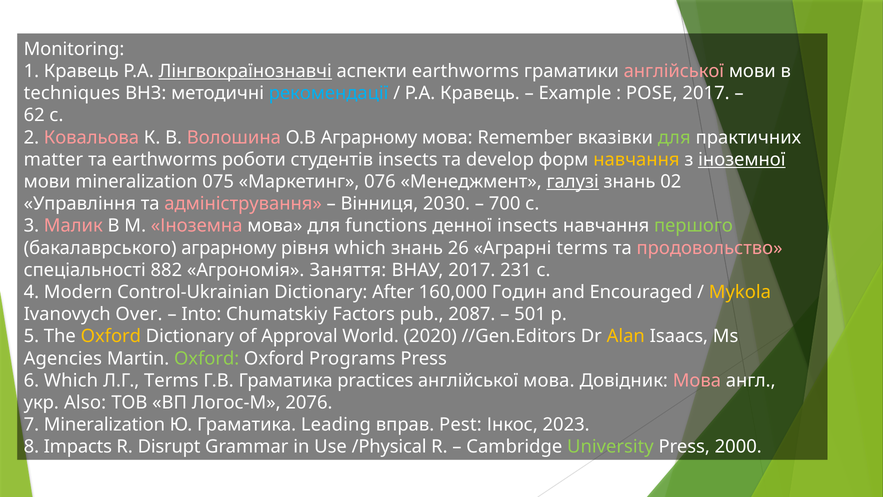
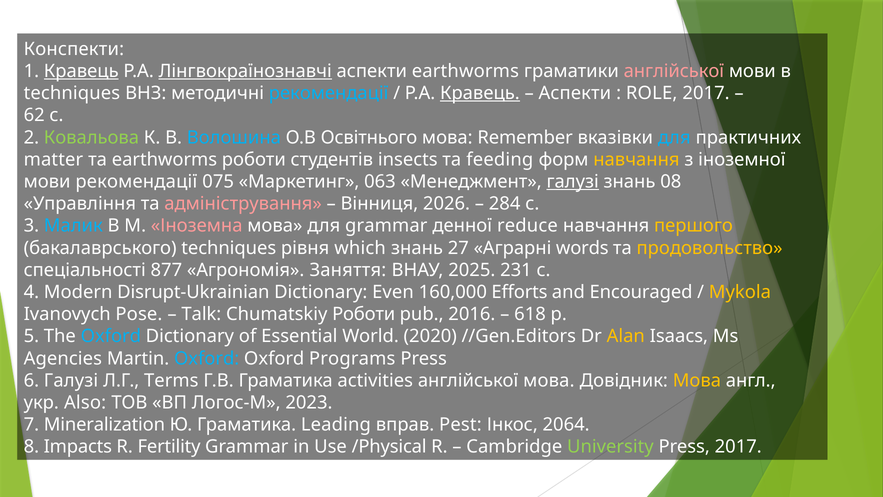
Monitoring: Monitoring -> Конспекти
Кравець at (81, 71) underline: none -> present
Кравець at (480, 93) underline: none -> present
Example at (575, 93): Example -> Аспекти
POSE: POSE -> ROLE
Ковальова colour: pink -> light green
Волошина colour: pink -> light blue
О.В Аграрному: Аграрному -> Освітнього
для at (674, 137) colour: light green -> light blue
develop: develop -> feeding
іноземної underline: present -> none
мови mineralization: mineralization -> рекомендації
076: 076 -> 063
02: 02 -> 08
2030: 2030 -> 2026
700: 700 -> 284
Малик colour: pink -> light blue
для functions: functions -> grammar
денної insects: insects -> reduce
першого colour: light green -> yellow
бакалаврського аграрному: аграрному -> techniques
26: 26 -> 27
Аграрні terms: terms -> words
продовольство colour: pink -> yellow
882: 882 -> 877
ВНАУ 2017: 2017 -> 2025
Control-Ukrainian: Control-Ukrainian -> Disrupt-Ukrainian
After: After -> Even
Годин: Годин -> Efforts
Over: Over -> Pose
Into: Into -> Talk
Chumatskiy Factors: Factors -> Роботи
2087: 2087 -> 2016
501: 501 -> 618
Oxford at (111, 336) colour: yellow -> light blue
Approval: Approval -> Essential
Oxford at (207, 358) colour: light green -> light blue
6 Which: Which -> Галузі
practices: practices -> activities
Мова at (697, 380) colour: pink -> yellow
2076: 2076 -> 2023
2023: 2023 -> 2064
Disrupt: Disrupt -> Fertility
Press 2000: 2000 -> 2017
